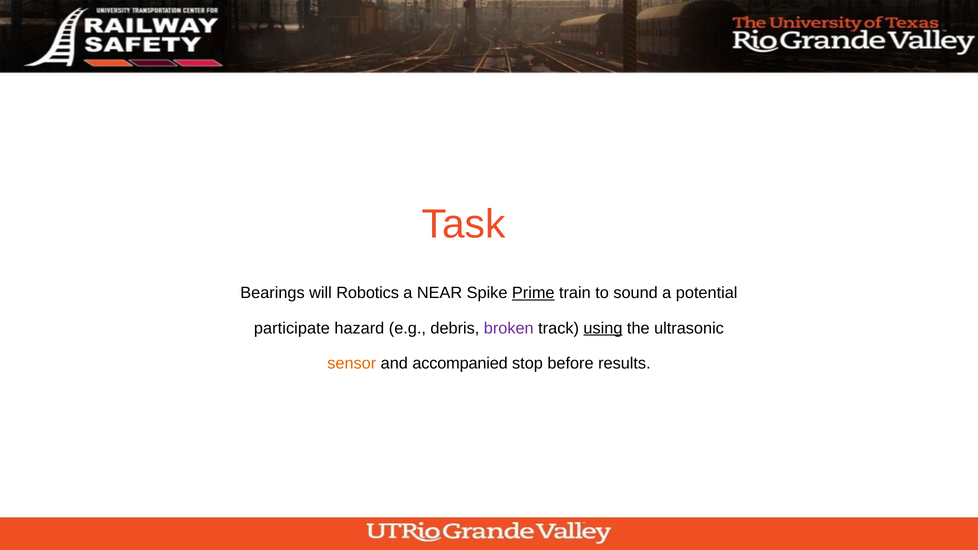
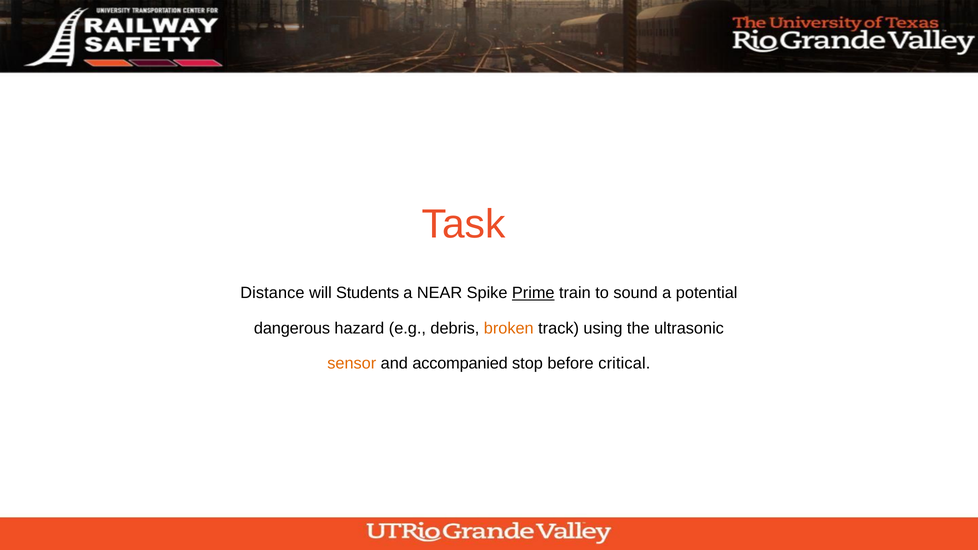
Bearings: Bearings -> Distance
Robotics: Robotics -> Students
participate: participate -> dangerous
broken colour: purple -> orange
using underline: present -> none
results: results -> critical
